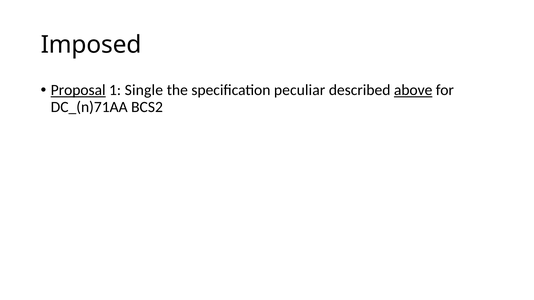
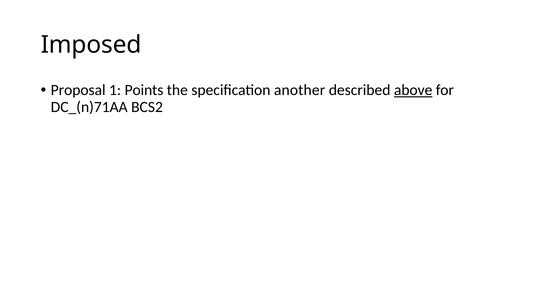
Proposal underline: present -> none
Single: Single -> Points
peculiar: peculiar -> another
